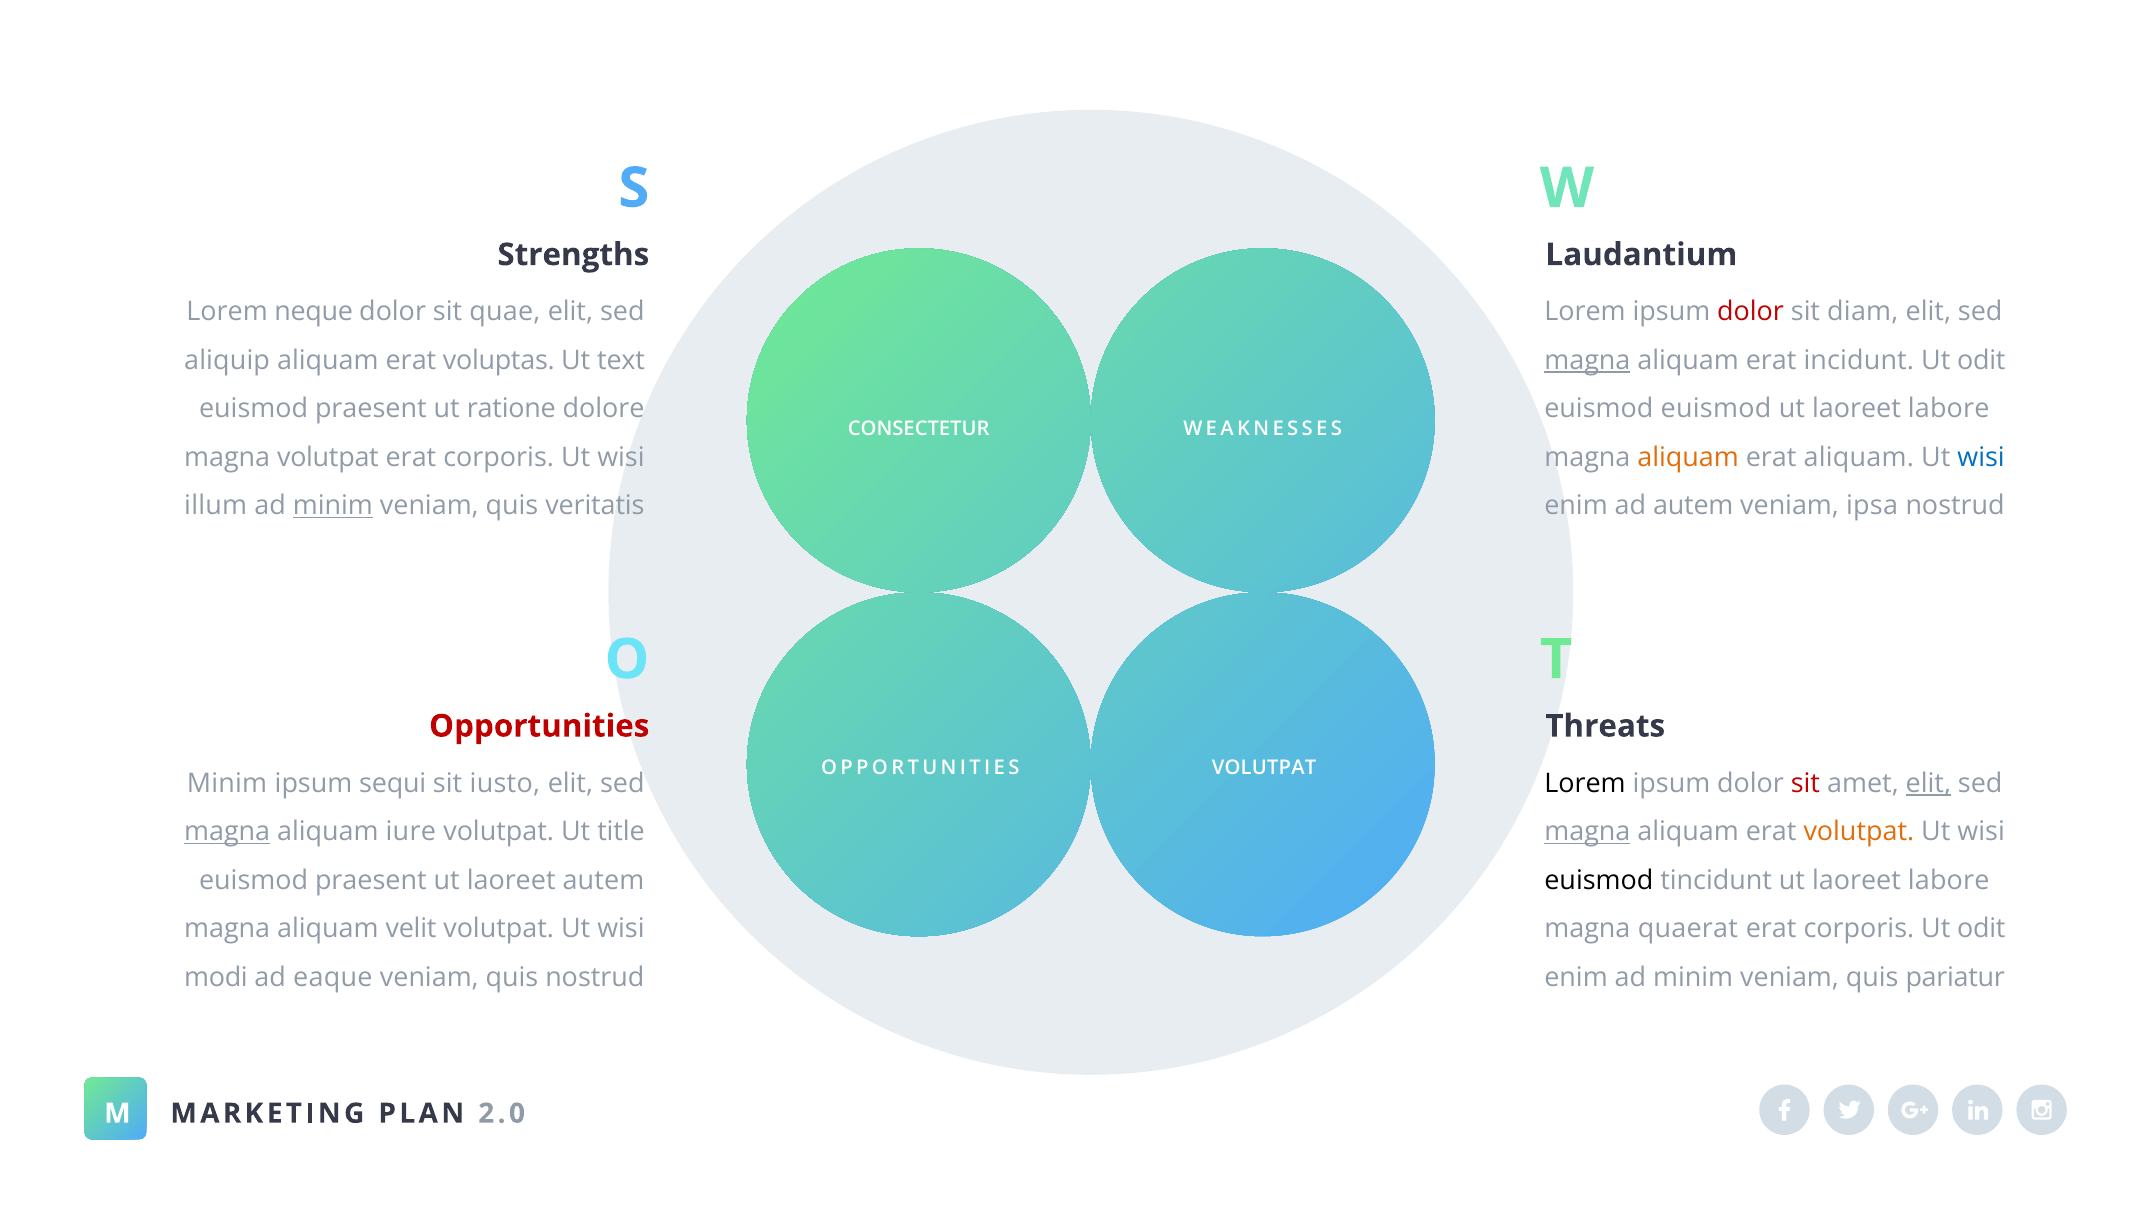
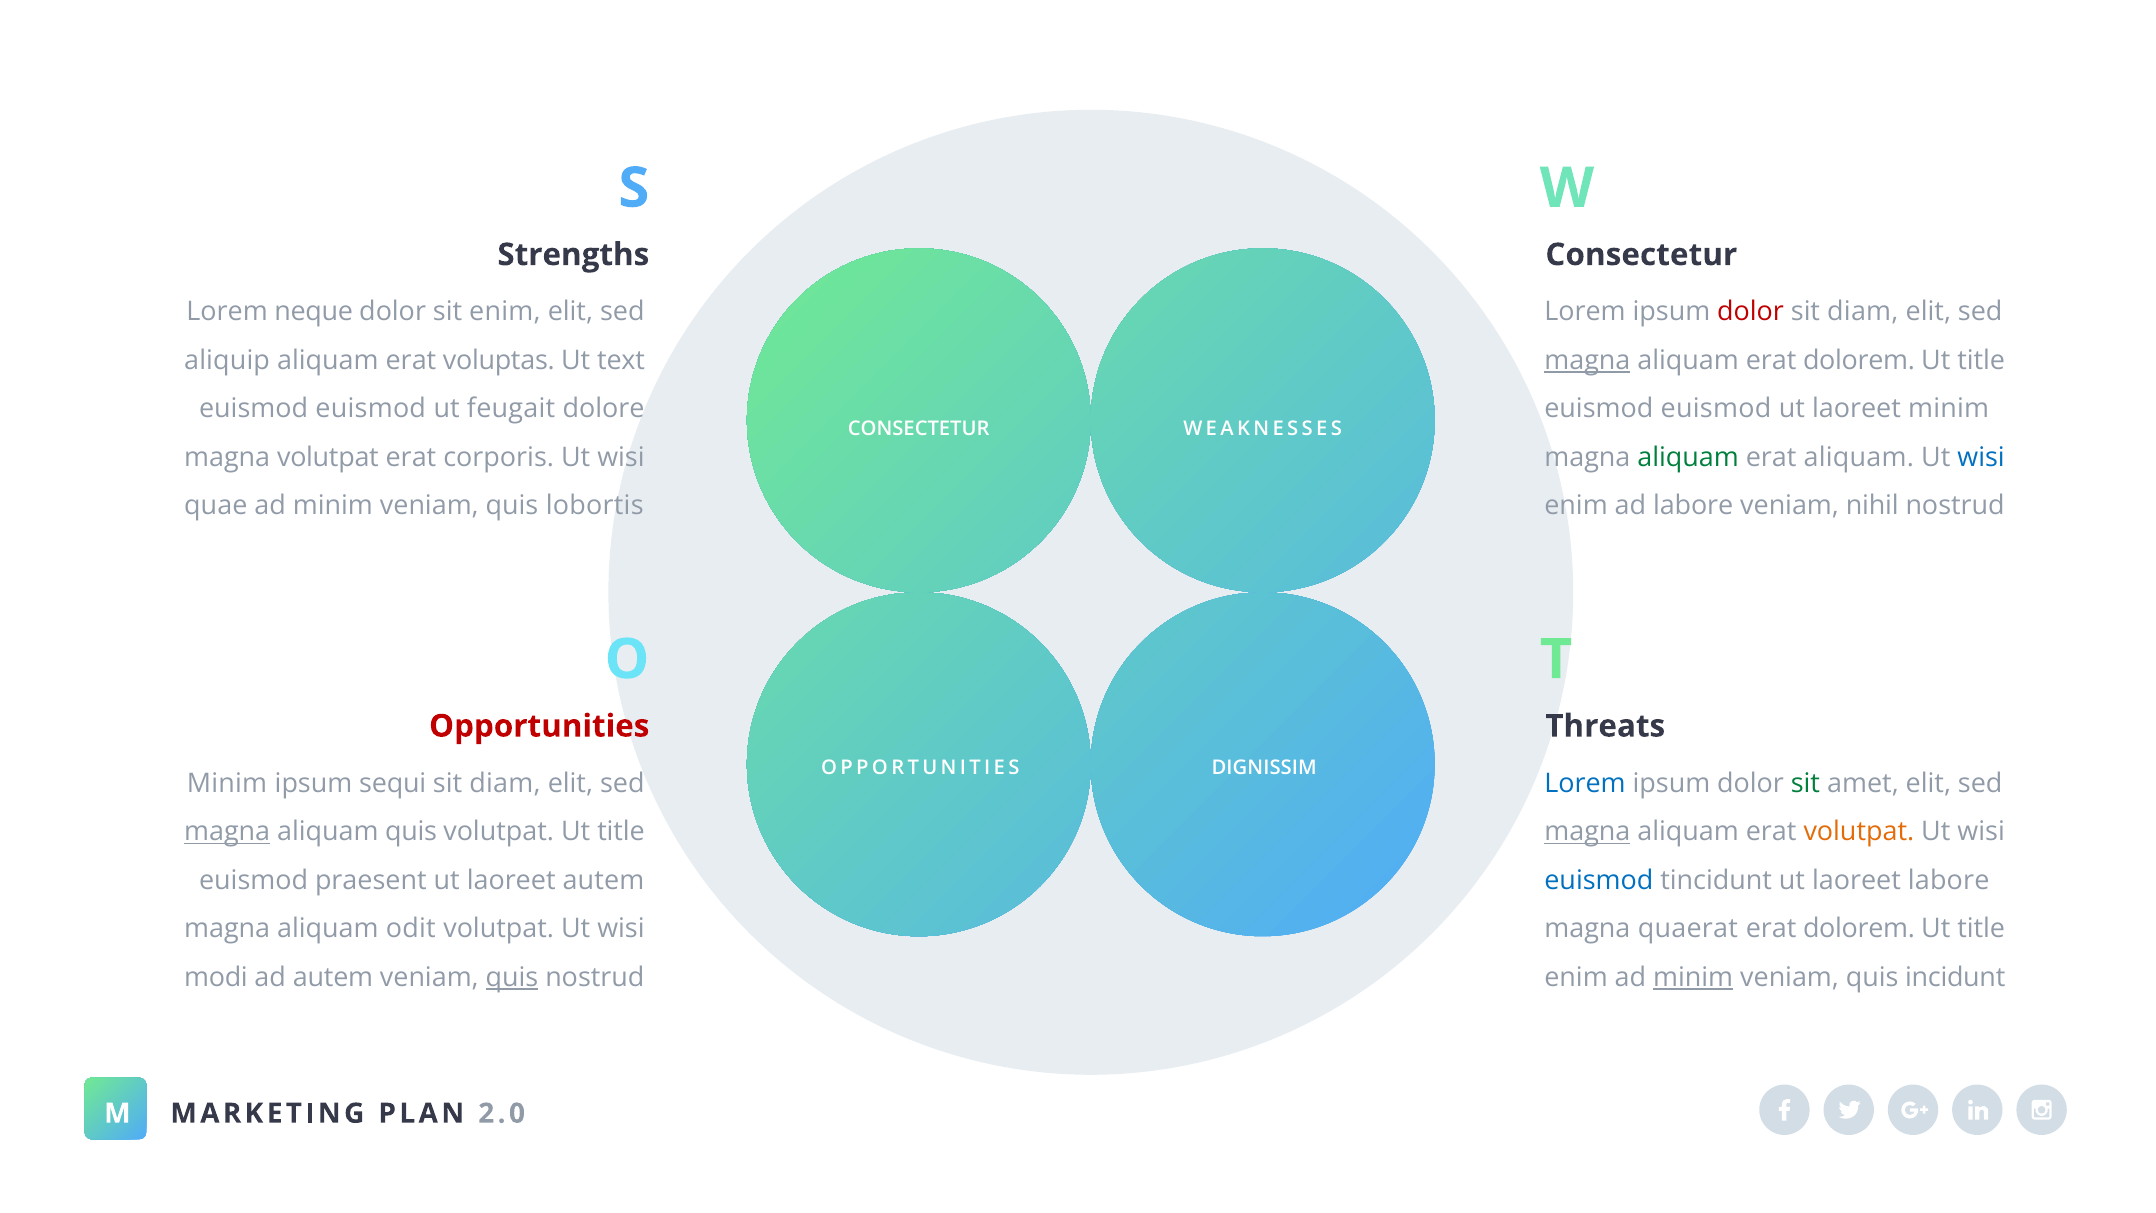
Laudantium at (1641, 255): Laudantium -> Consectetur
sit quae: quae -> enim
aliquam erat incidunt: incidunt -> dolorem
odit at (1981, 360): odit -> title
praesent at (371, 409): praesent -> euismod
ratione: ratione -> feugait
labore at (1949, 409): labore -> minim
aliquam at (1688, 457) colour: orange -> green
illum: illum -> quae
minim at (333, 506) underline: present -> none
veritatis: veritatis -> lobortis
ad autem: autem -> labore
ipsa: ipsa -> nihil
OPPORTUNITIES VOLUTPAT: VOLUTPAT -> DIGNISSIM
iusto at (505, 783): iusto -> diam
Lorem at (1585, 783) colour: black -> blue
sit at (1805, 783) colour: red -> green
elit at (1928, 783) underline: present -> none
aliquam iure: iure -> quis
euismod at (1599, 880) colour: black -> blue
velit: velit -> odit
corporis at (1859, 929): corporis -> dolorem
odit at (1981, 929): odit -> title
ad eaque: eaque -> autem
quis at (512, 977) underline: none -> present
minim at (1693, 977) underline: none -> present
pariatur: pariatur -> incidunt
